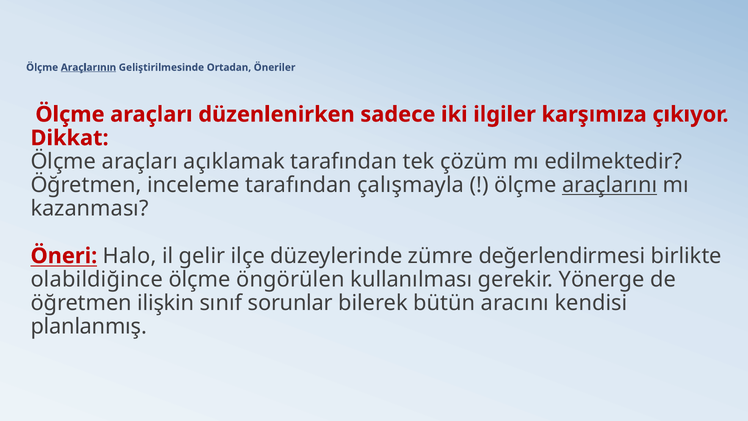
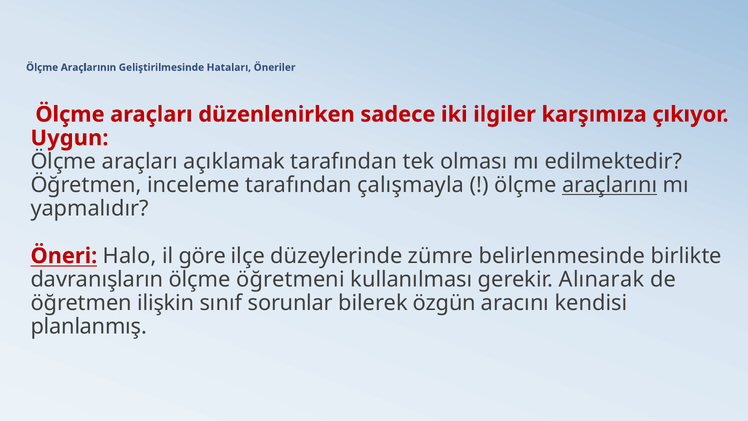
Araçlarının underline: present -> none
Ortadan: Ortadan -> Hataları
Dikkat: Dikkat -> Uygun
çözüm: çözüm -> olması
kazanması: kazanması -> yapmalıdır
gelir: gelir -> göre
değerlendirmesi: değerlendirmesi -> belirlenmesinde
olabildiğince: olabildiğince -> davranışların
öngörülen: öngörülen -> öğretmeni
Yönerge: Yönerge -> Alınarak
bütün: bütün -> özgün
